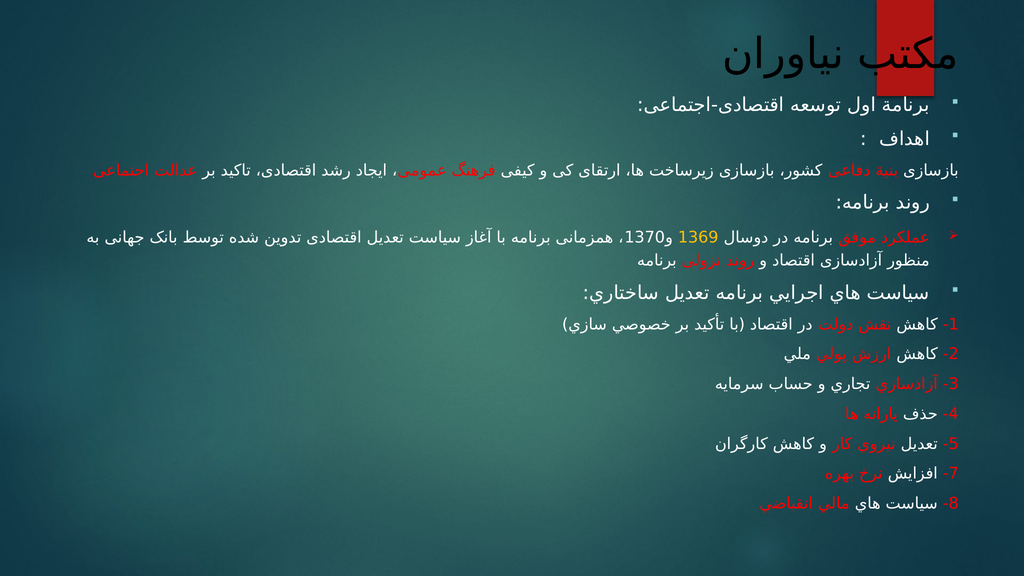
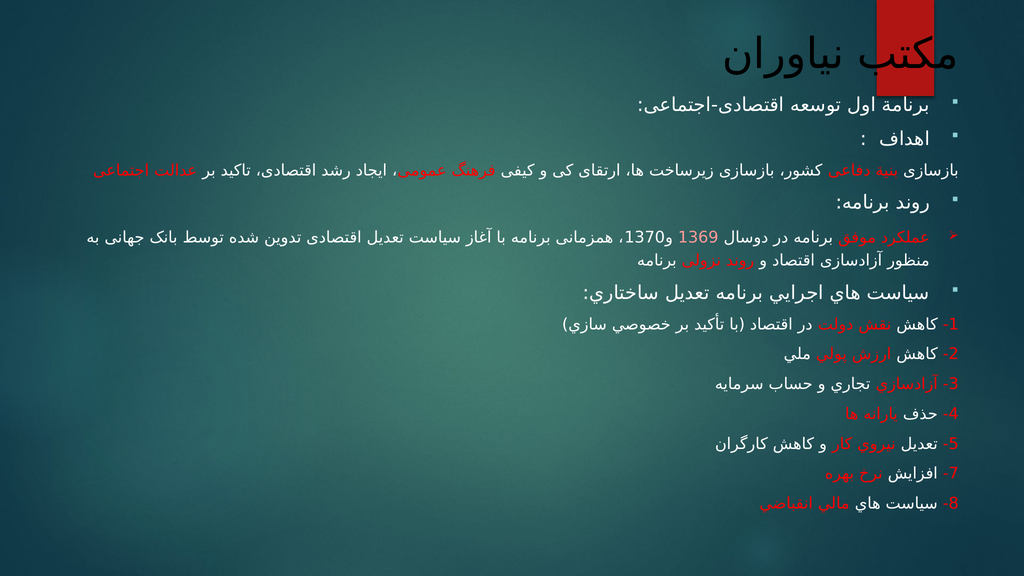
1369 colour: yellow -> pink
